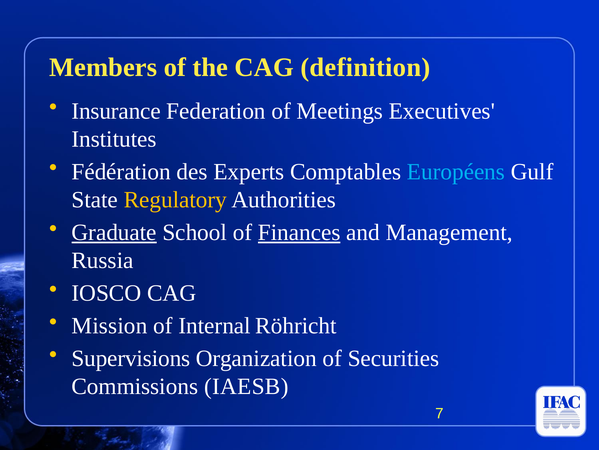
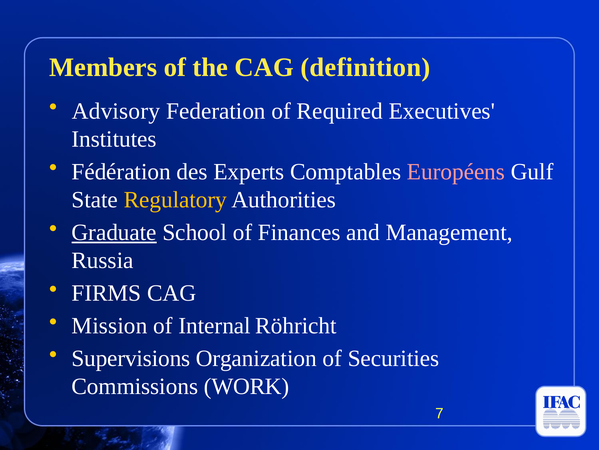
Insurance: Insurance -> Advisory
Meetings: Meetings -> Required
Européens colour: light blue -> pink
Finances underline: present -> none
IOSCO: IOSCO -> FIRMS
IAESB: IAESB -> WORK
